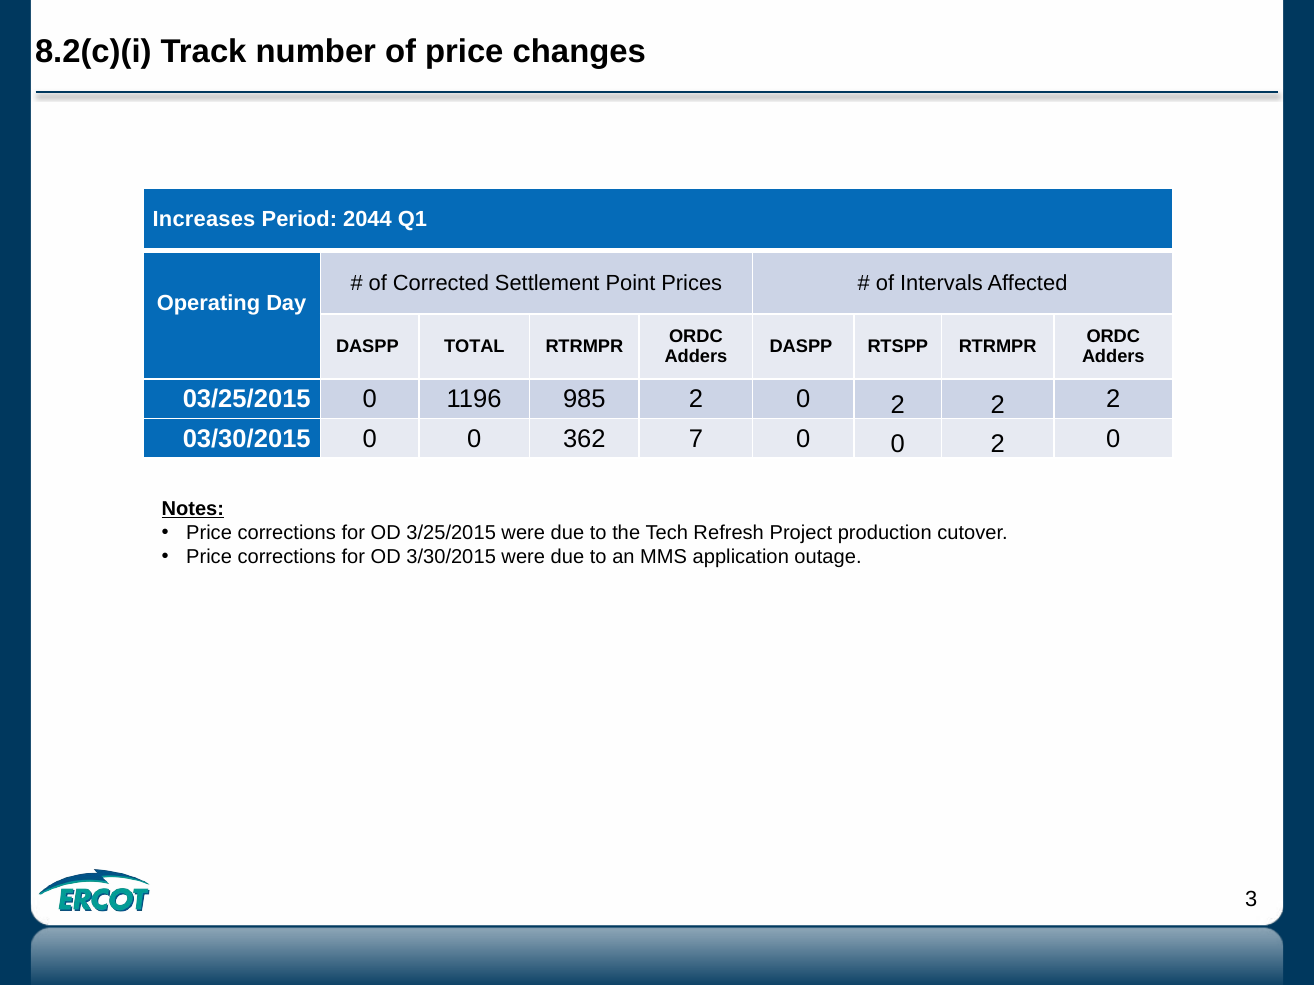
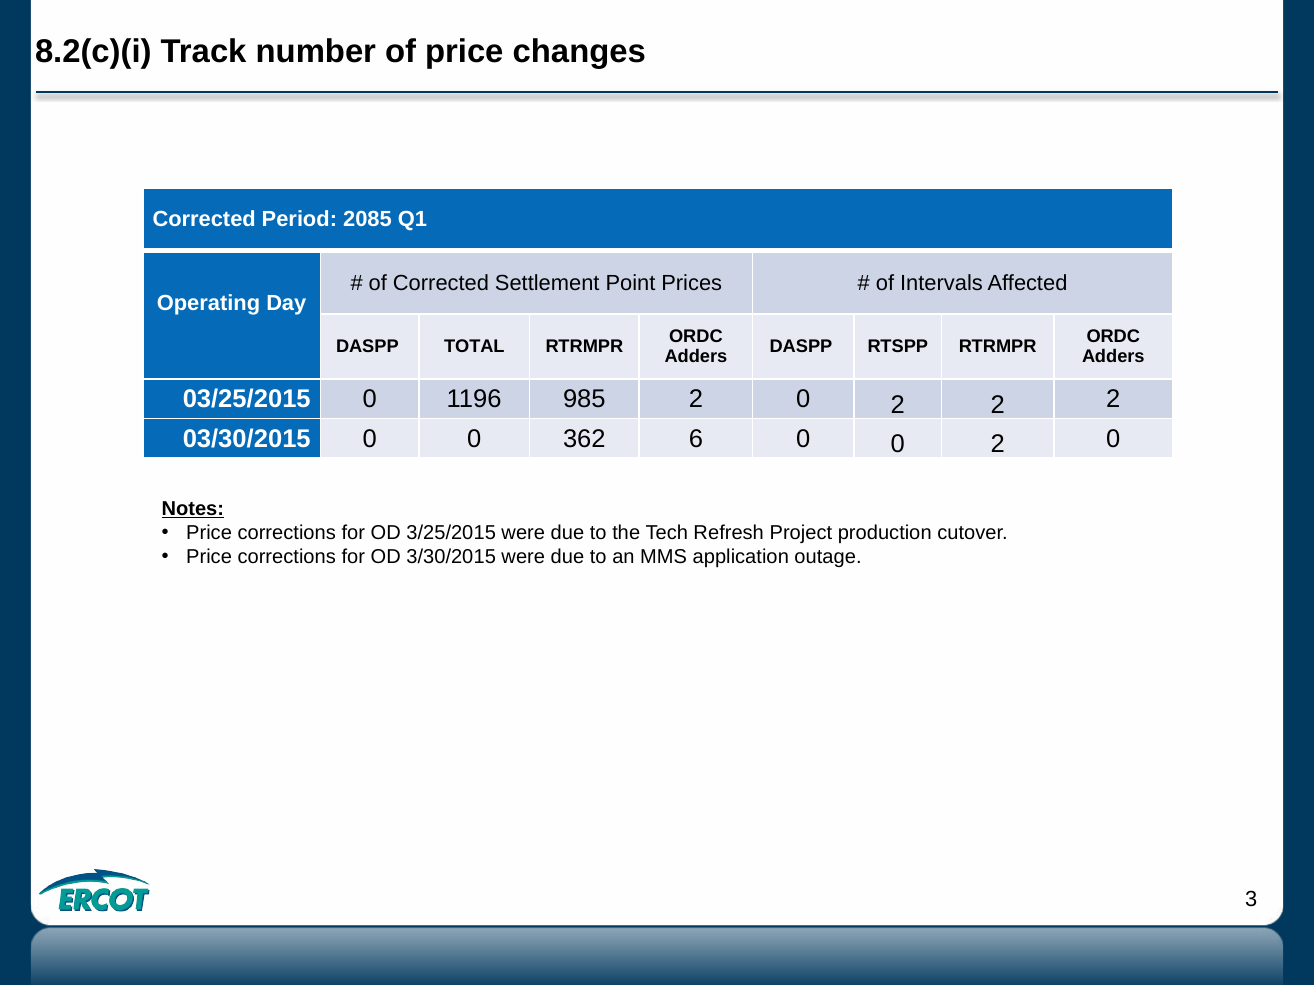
Increases at (204, 220): Increases -> Corrected
2044: 2044 -> 2085
7: 7 -> 6
